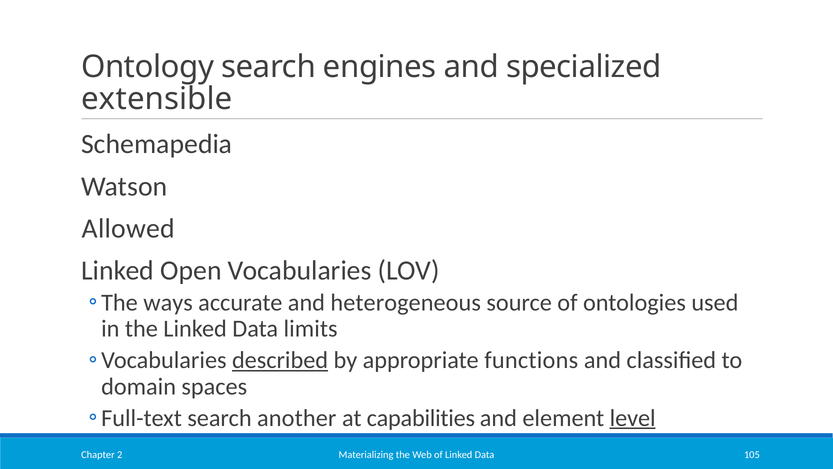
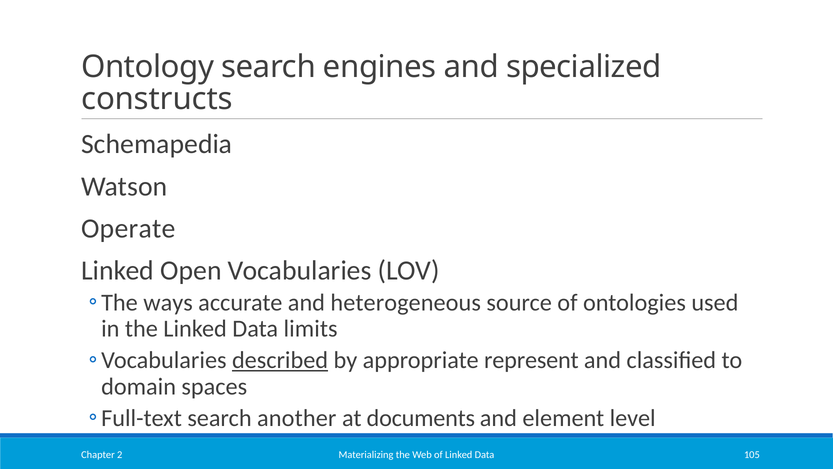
extensible: extensible -> constructs
Allowed: Allowed -> Operate
functions: functions -> represent
capabilities: capabilities -> documents
level underline: present -> none
